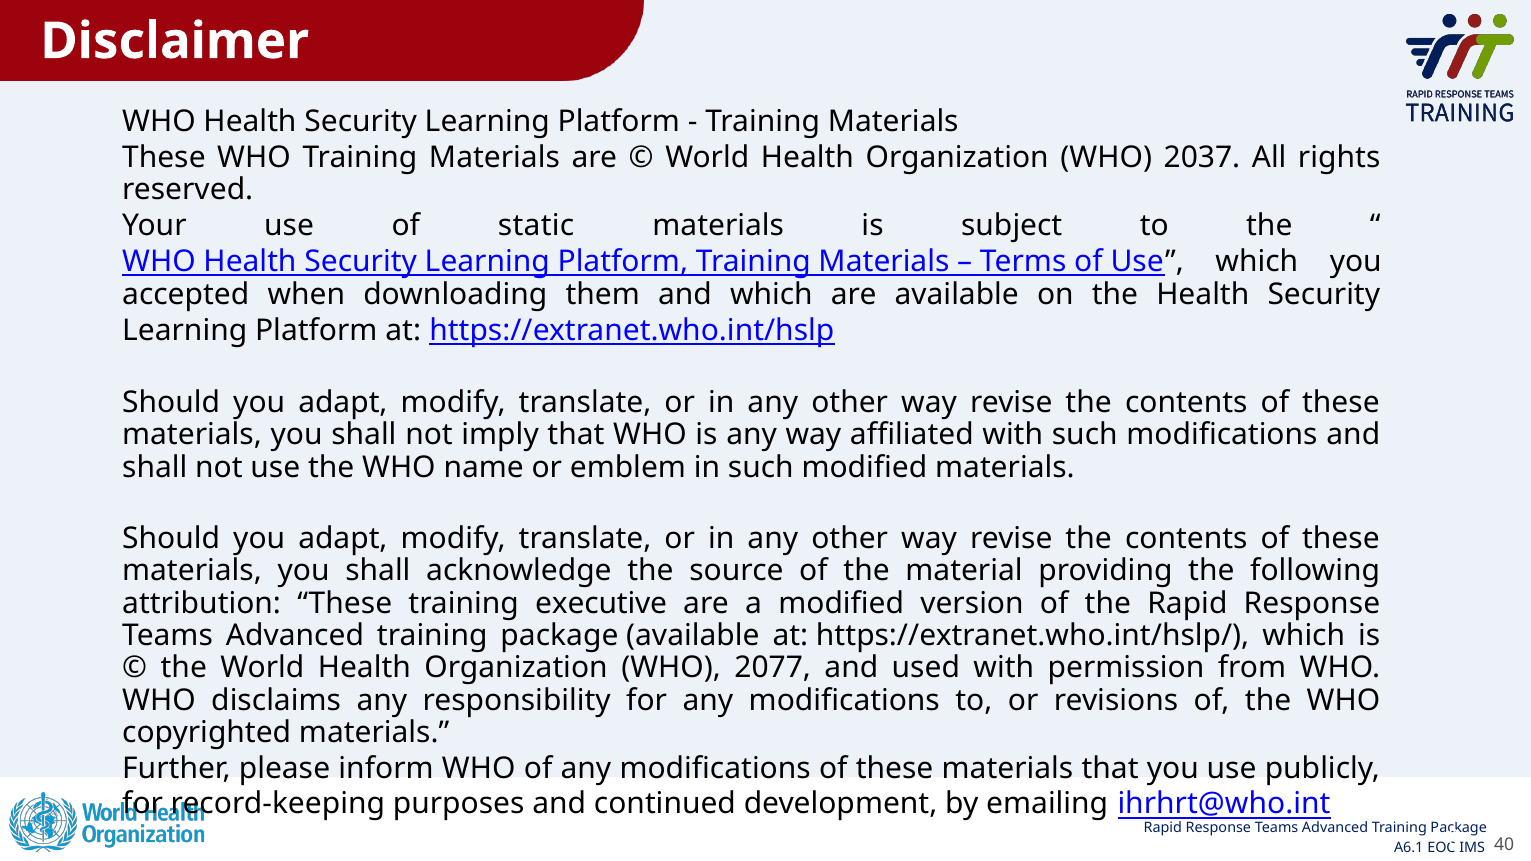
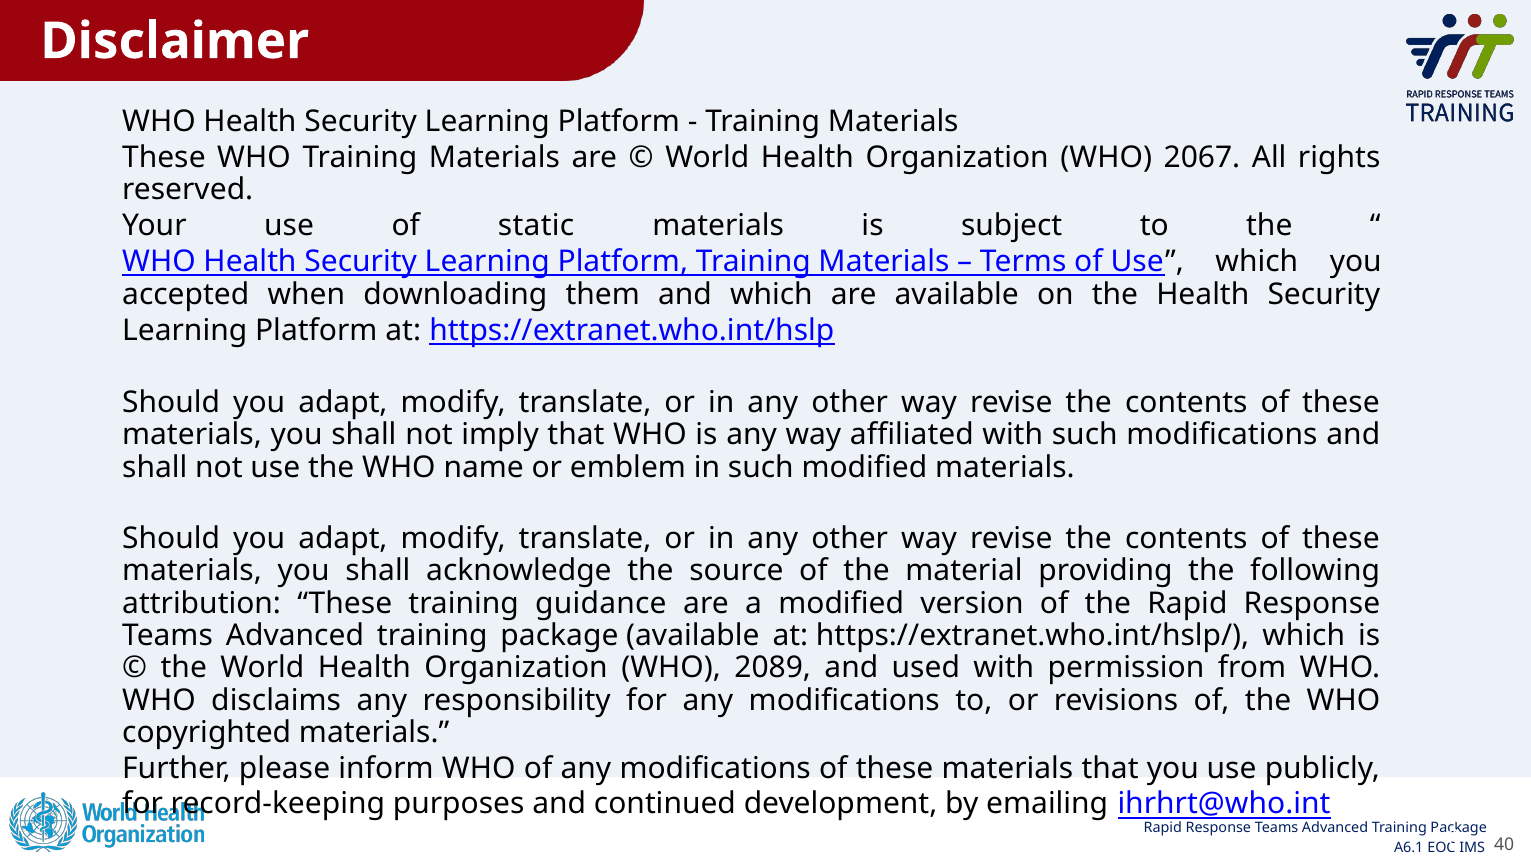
2037: 2037 -> 2067
executive: executive -> guidance
2077: 2077 -> 2089
